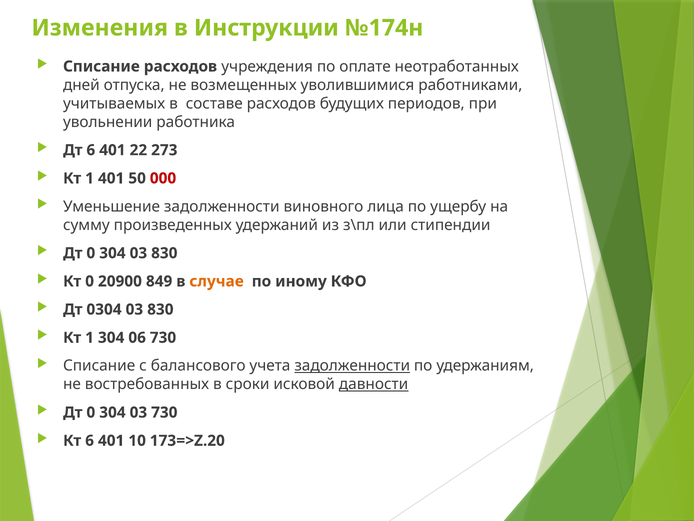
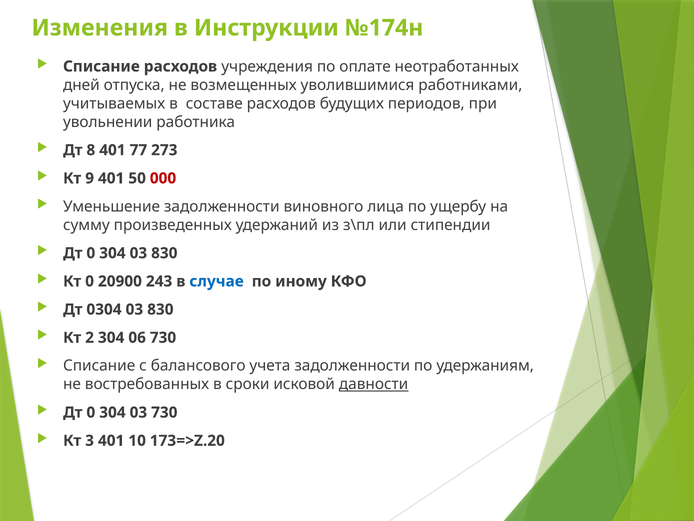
Дт 6: 6 -> 8
22: 22 -> 77
1 at (90, 178): 1 -> 9
849: 849 -> 243
случае colour: orange -> blue
1 at (90, 337): 1 -> 2
задолженности at (352, 365) underline: present -> none
Кт 6: 6 -> 3
